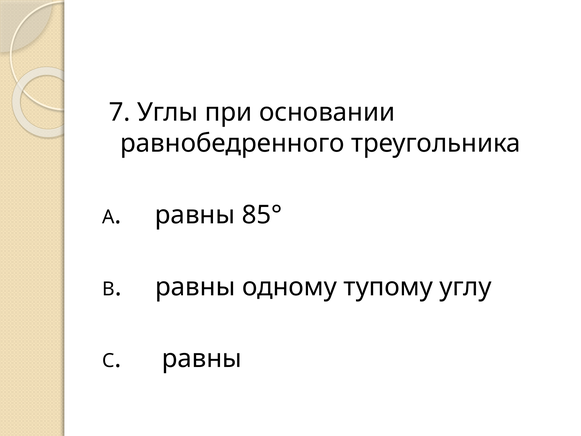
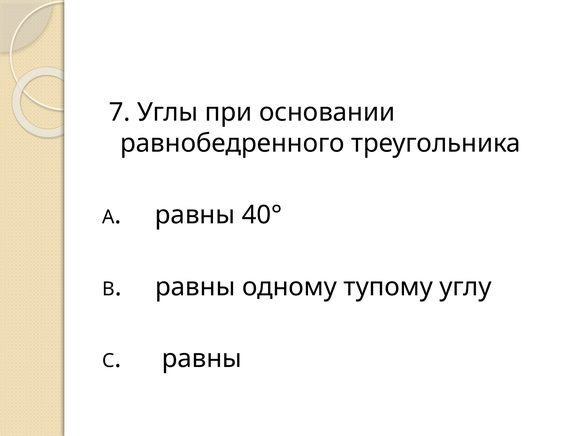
85°: 85° -> 40°
